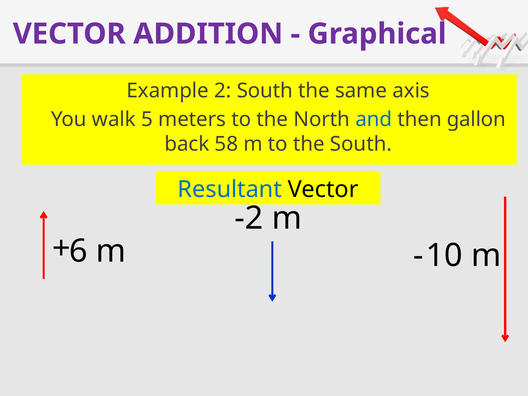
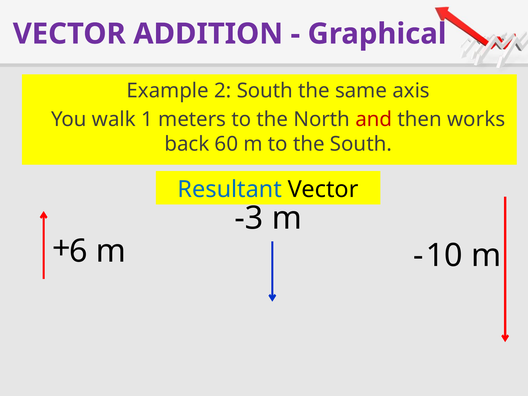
5: 5 -> 1
and colour: blue -> red
gallon: gallon -> works
58: 58 -> 60
-2: -2 -> -3
